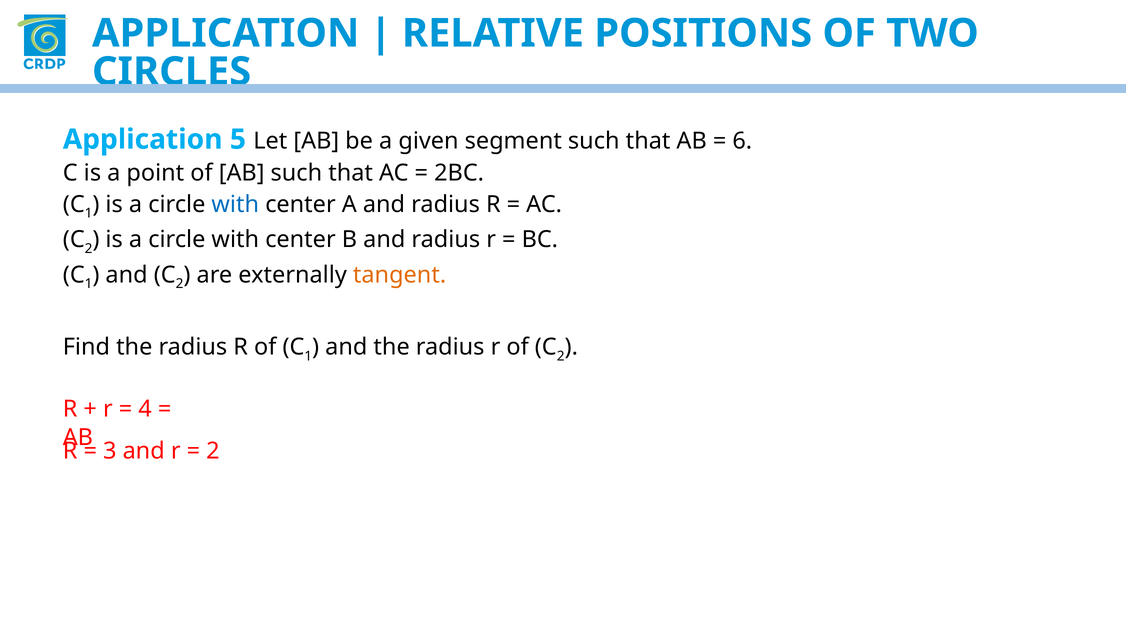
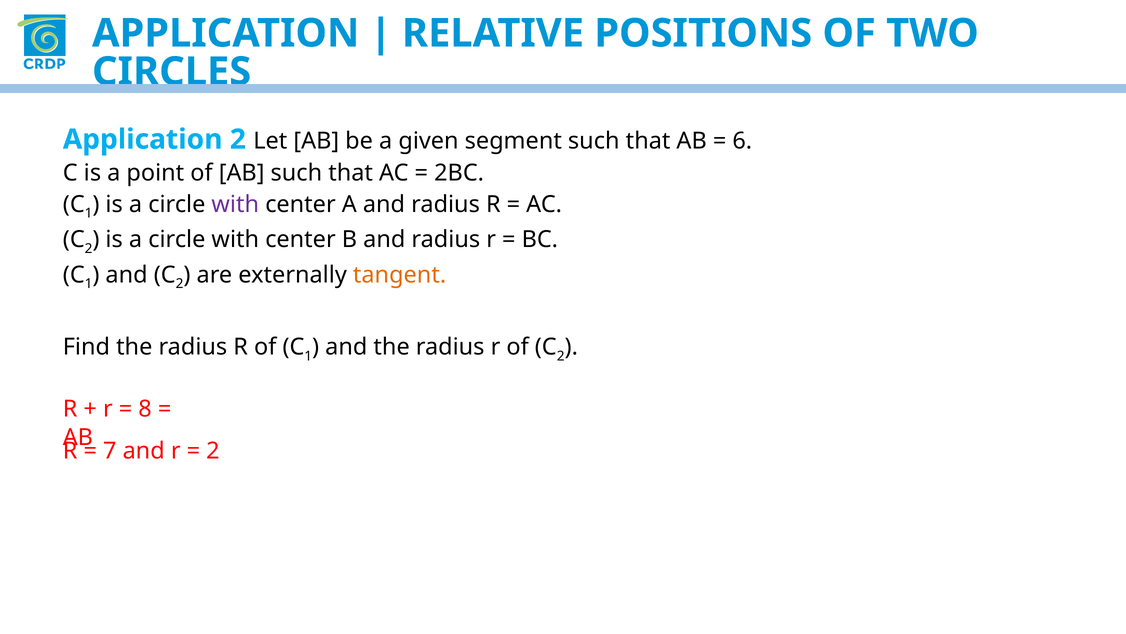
Application 5: 5 -> 2
with at (235, 204) colour: blue -> purple
4: 4 -> 8
3: 3 -> 7
